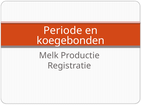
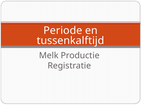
koegebonden: koegebonden -> tussenkalftijd
